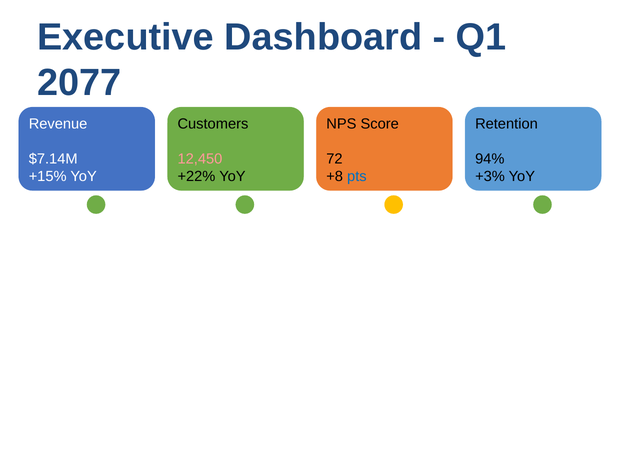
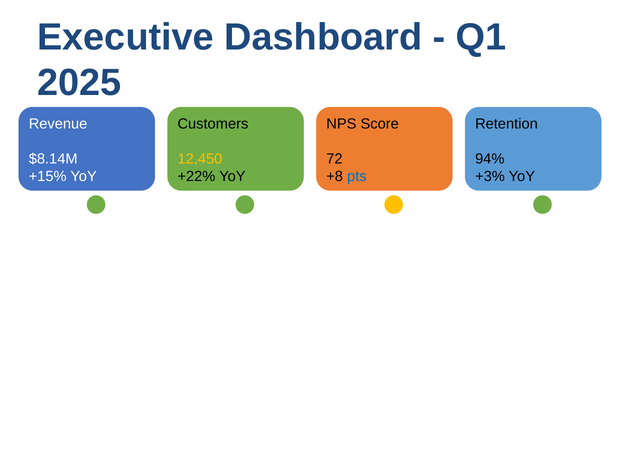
2077: 2077 -> 2025
$7.14M: $7.14M -> $8.14M
12,450 colour: pink -> yellow
